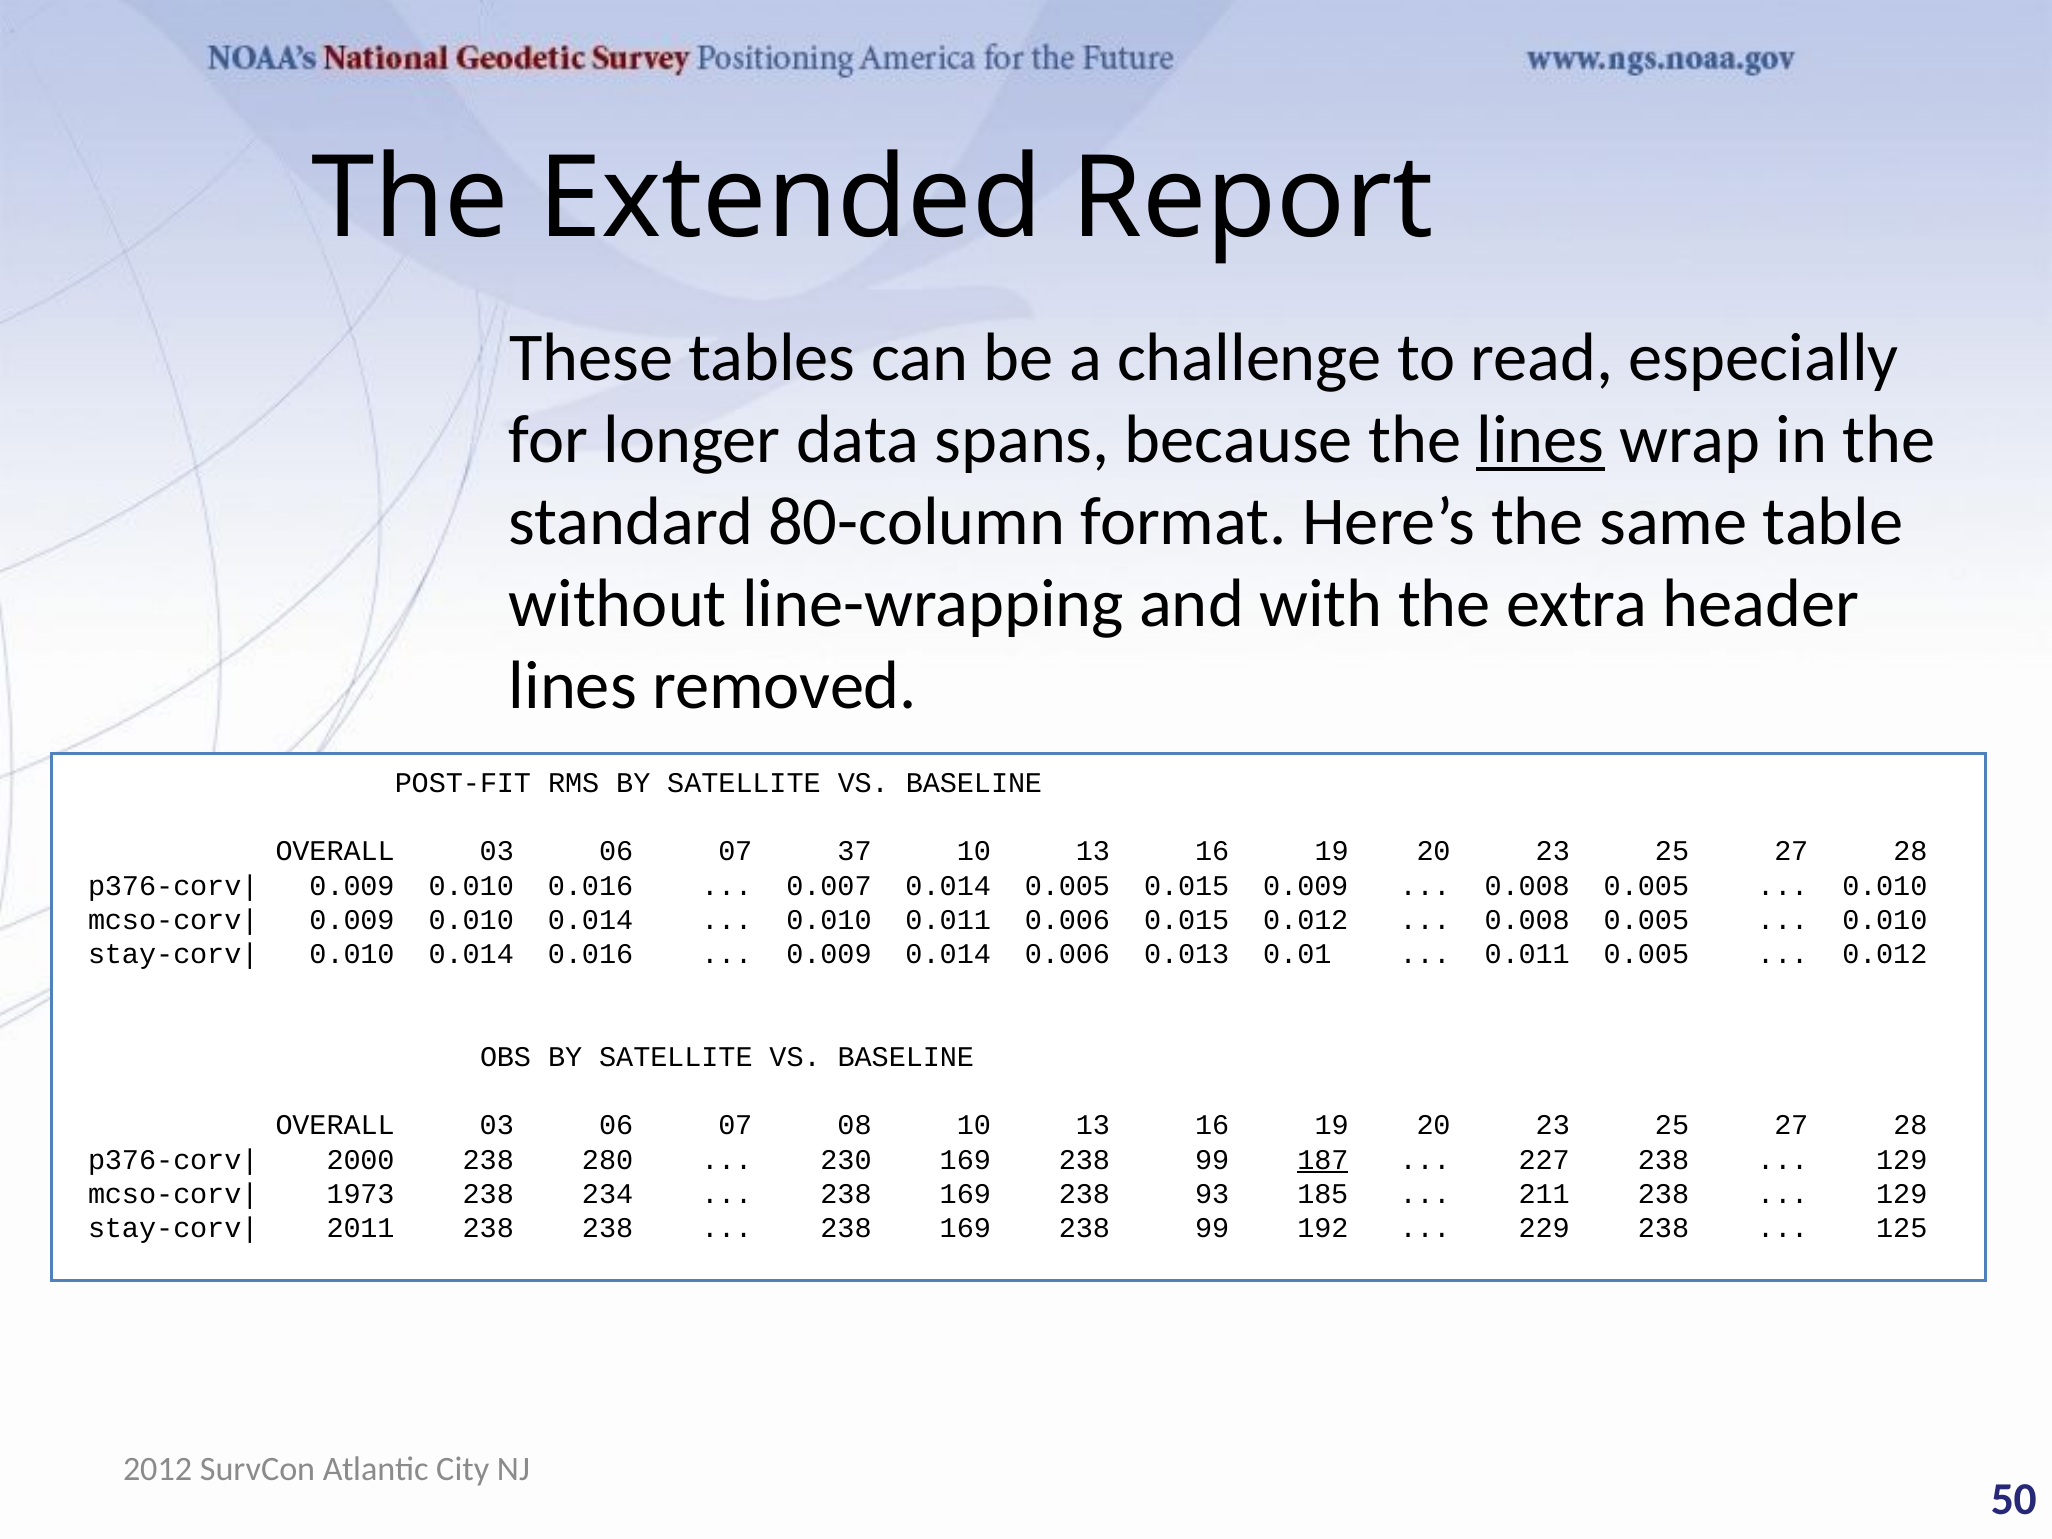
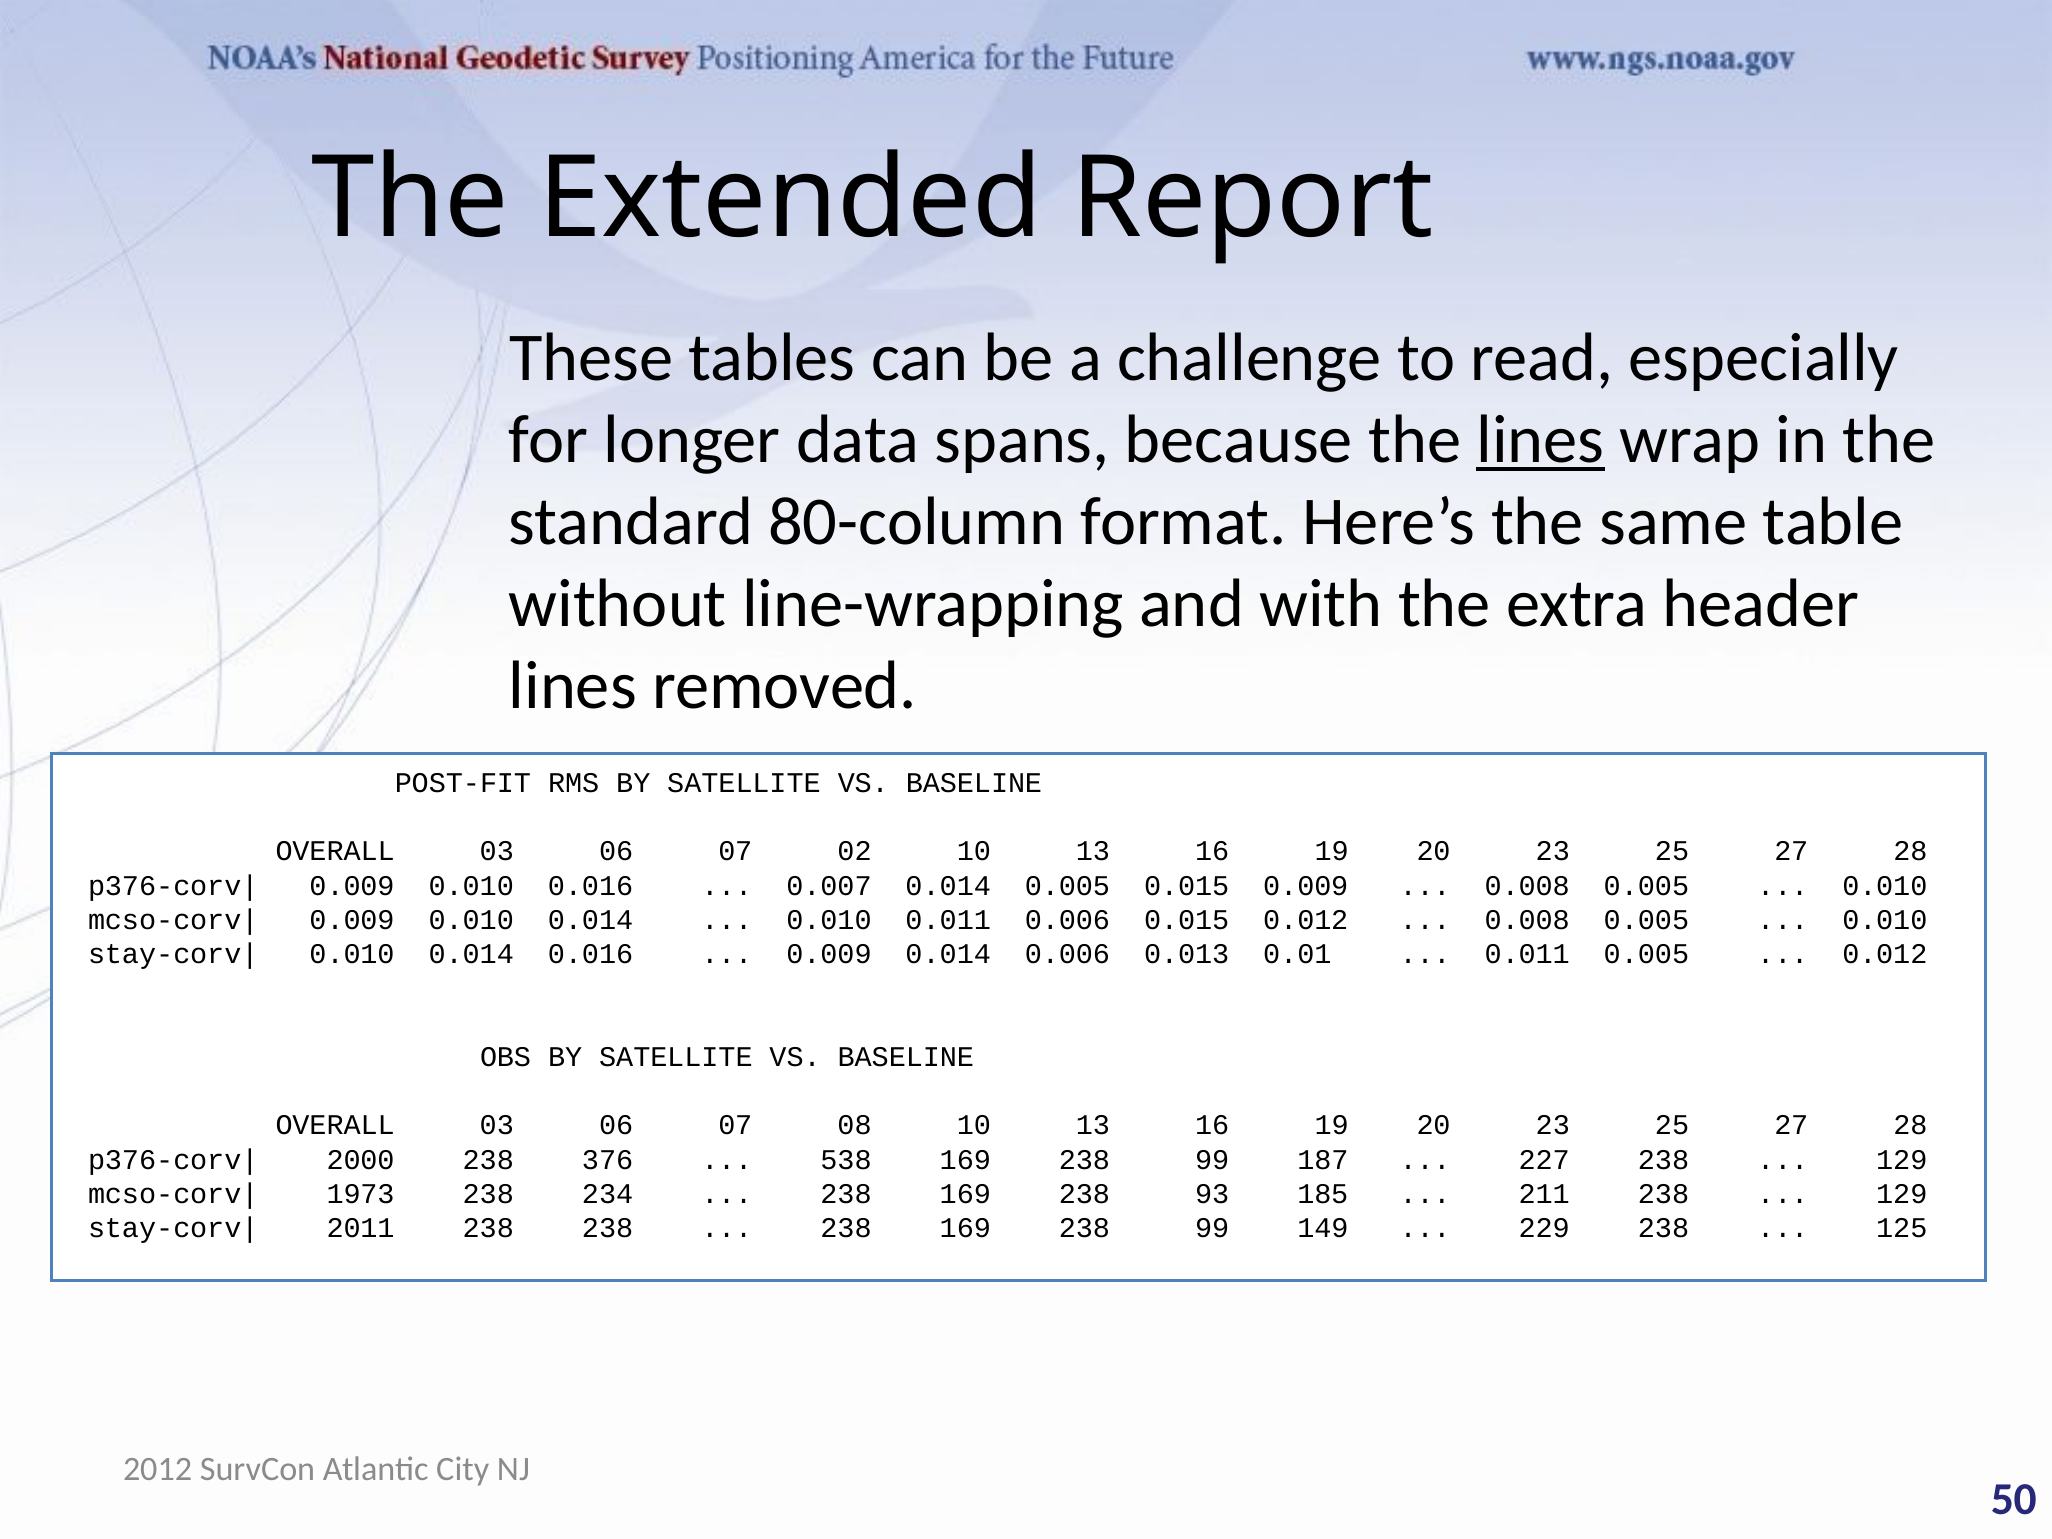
37: 37 -> 02
280: 280 -> 376
230: 230 -> 538
187 underline: present -> none
192: 192 -> 149
